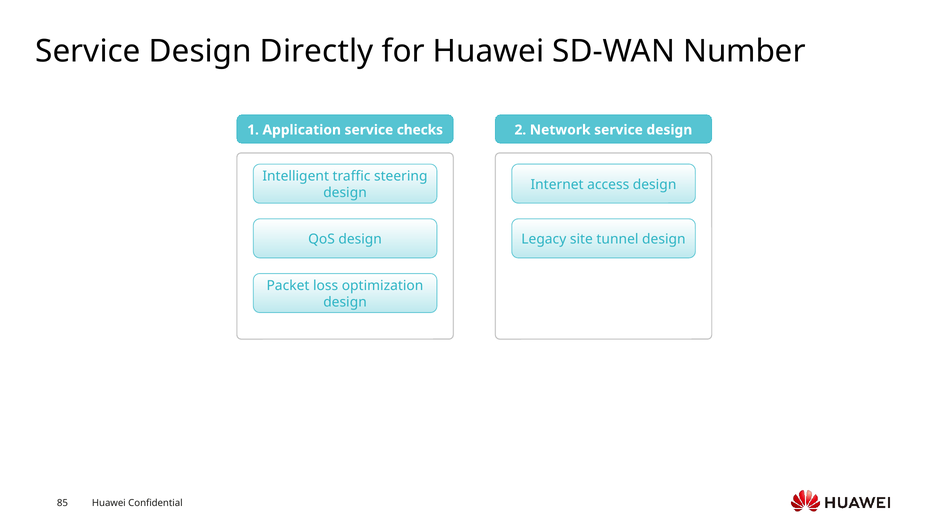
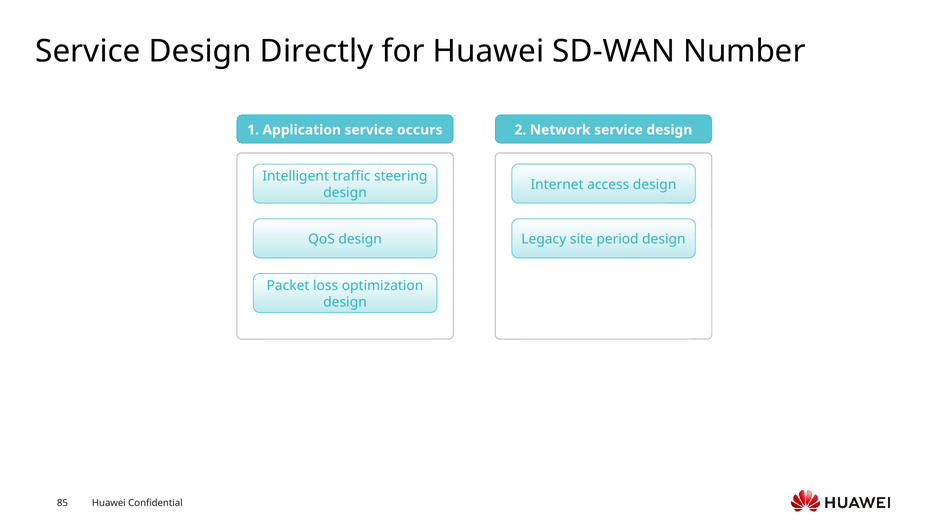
checks: checks -> occurs
tunnel: tunnel -> period
